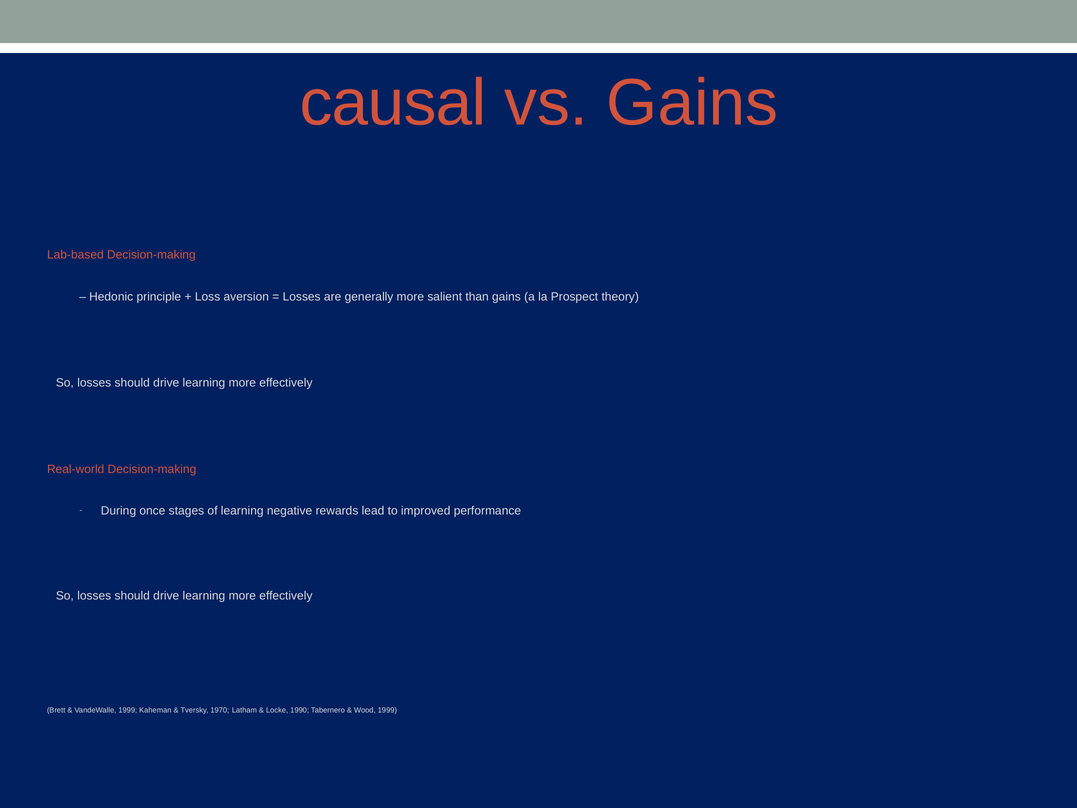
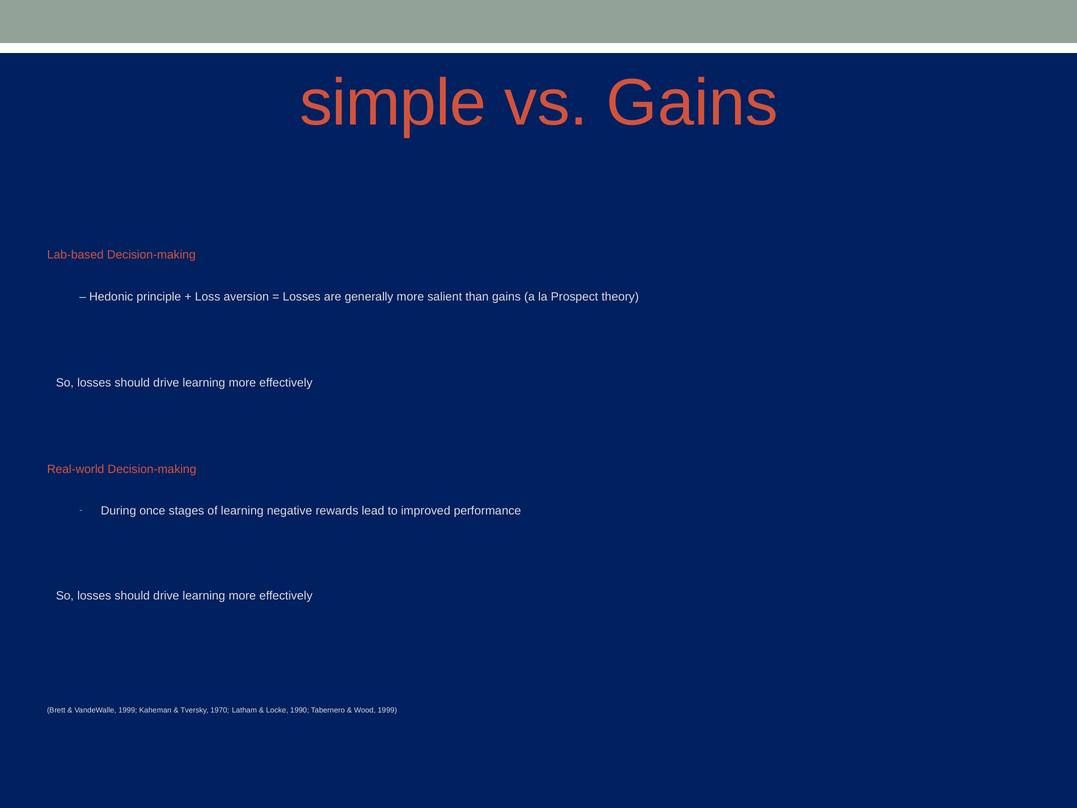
causal: causal -> simple
